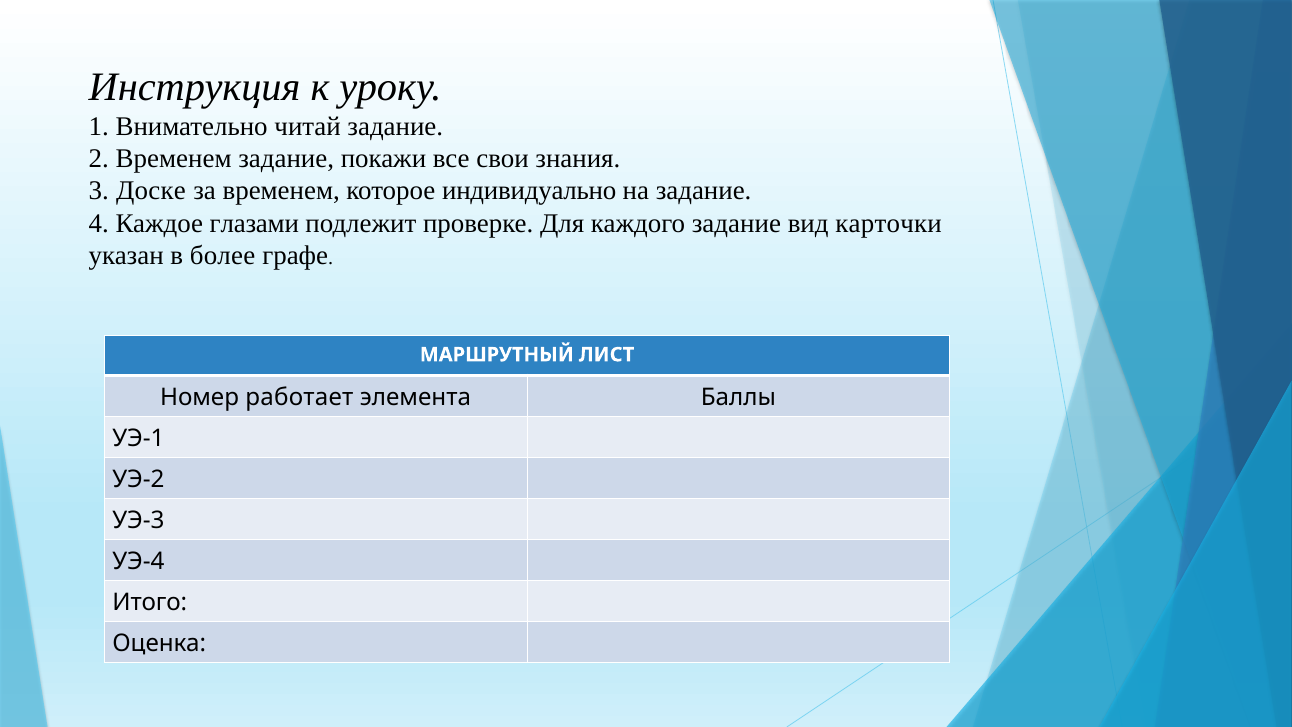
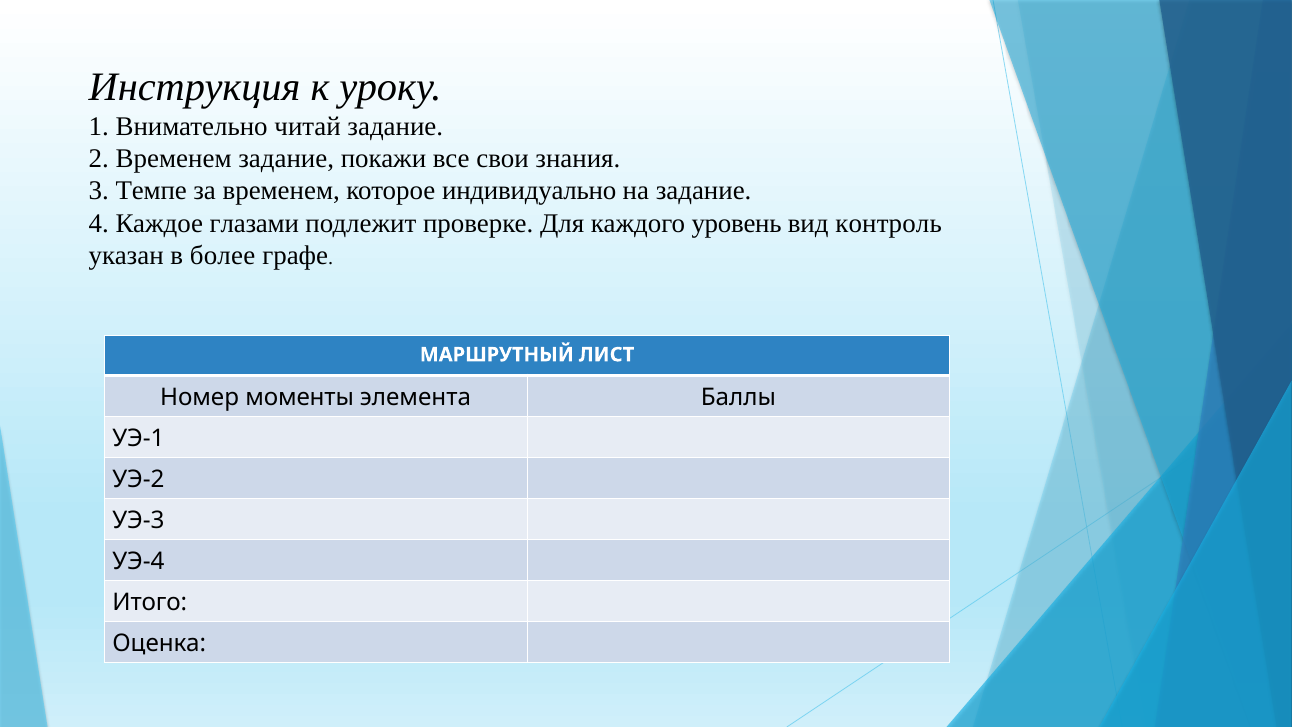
Доске: Доске -> Темпе
каждого задание: задание -> уровень
карточки: карточки -> контроль
работает: работает -> моменты
